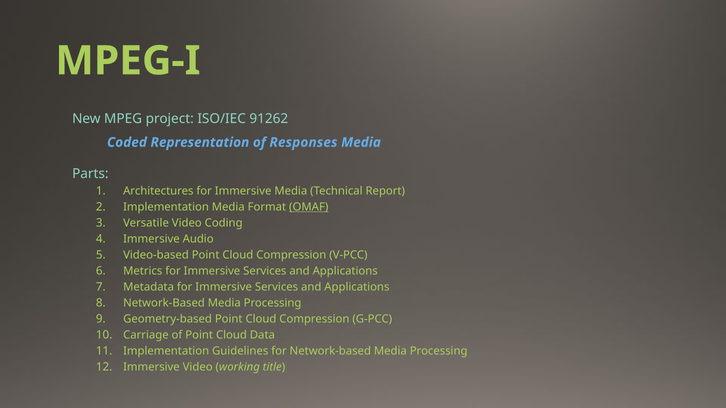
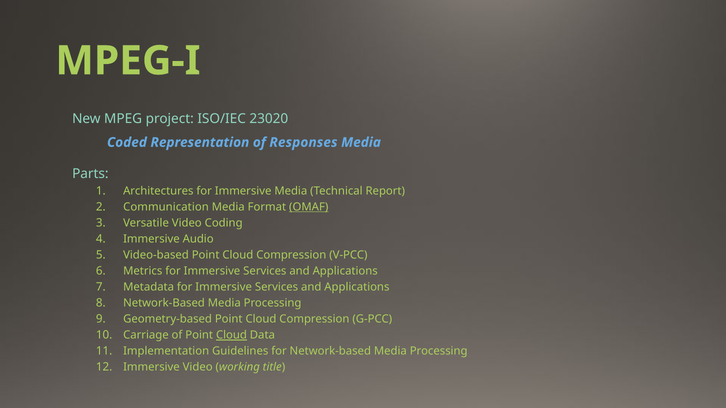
91262: 91262 -> 23020
Implementation at (166, 207): Implementation -> Communication
Cloud at (231, 335) underline: none -> present
